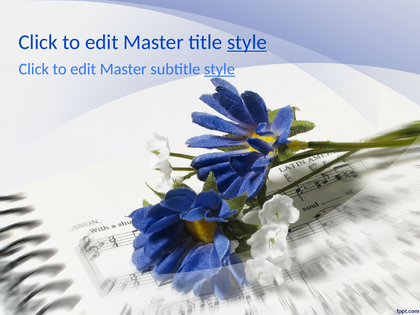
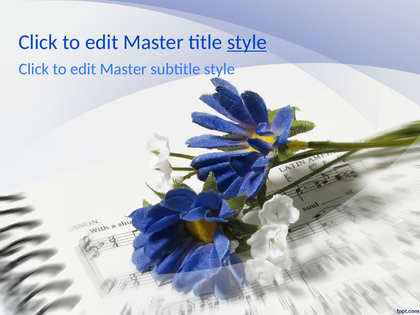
style at (219, 69) underline: present -> none
